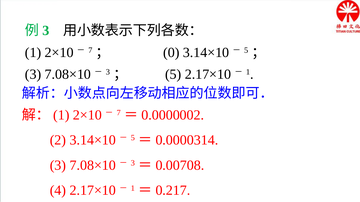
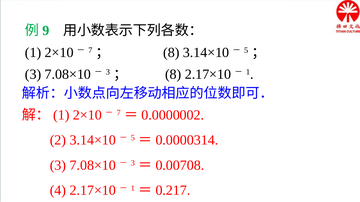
3 at (46, 31): 3 -> 9
0 at (171, 53): 0 -> 8
5 at (173, 74): 5 -> 8
